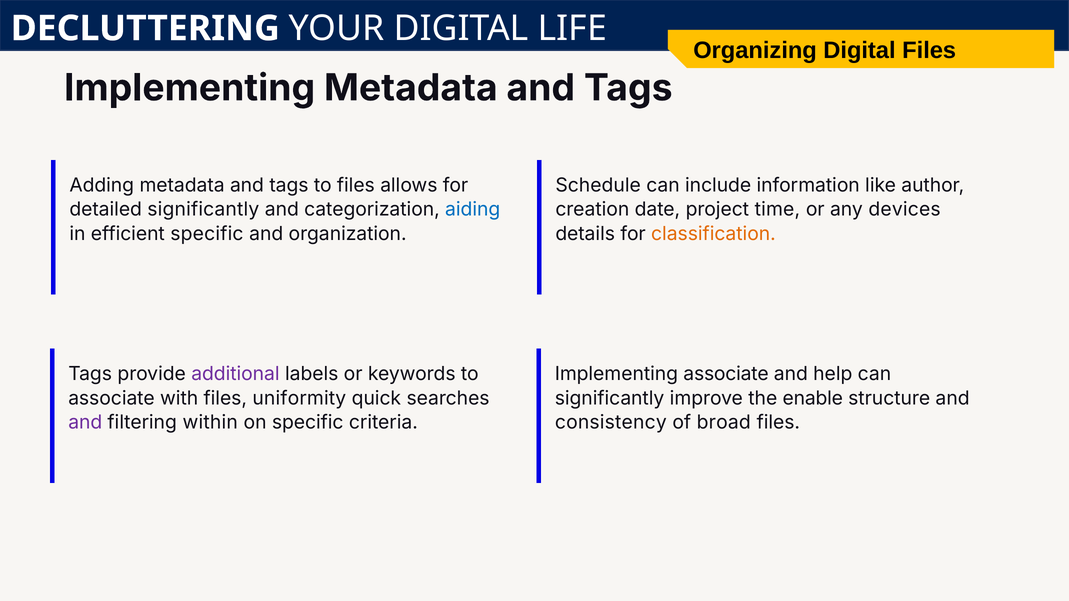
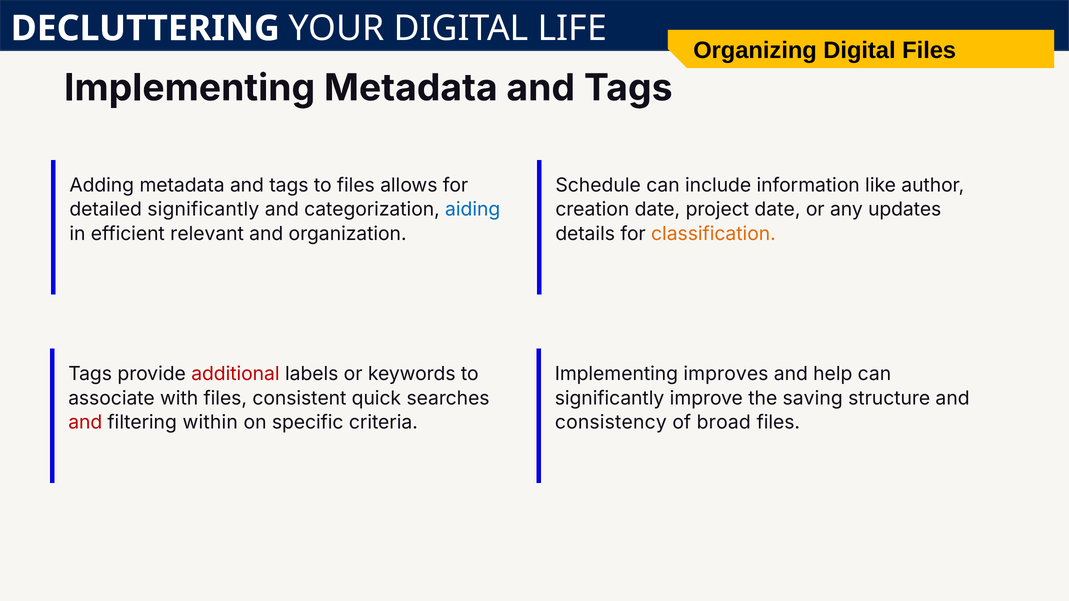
project time: time -> date
devices: devices -> updates
efficient specific: specific -> relevant
additional colour: purple -> red
Implementing associate: associate -> improves
uniformity: uniformity -> consistent
enable: enable -> saving
and at (85, 423) colour: purple -> red
